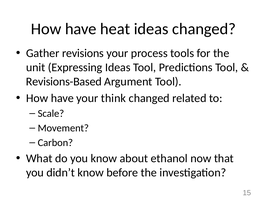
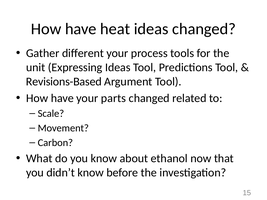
revisions: revisions -> different
think: think -> parts
